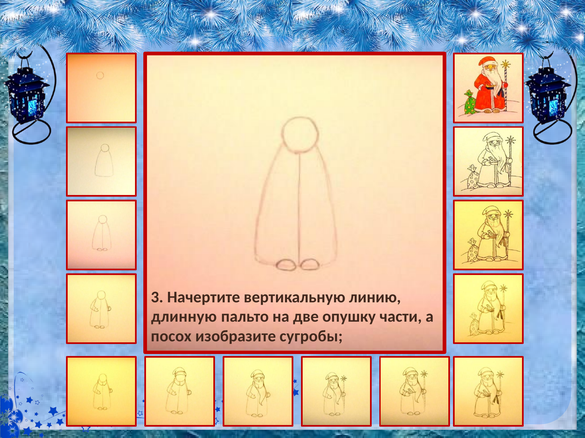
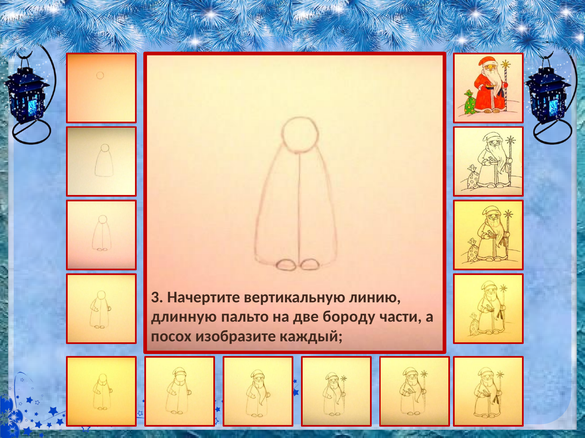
опушку: опушку -> бороду
сугробы: сугробы -> каждый
